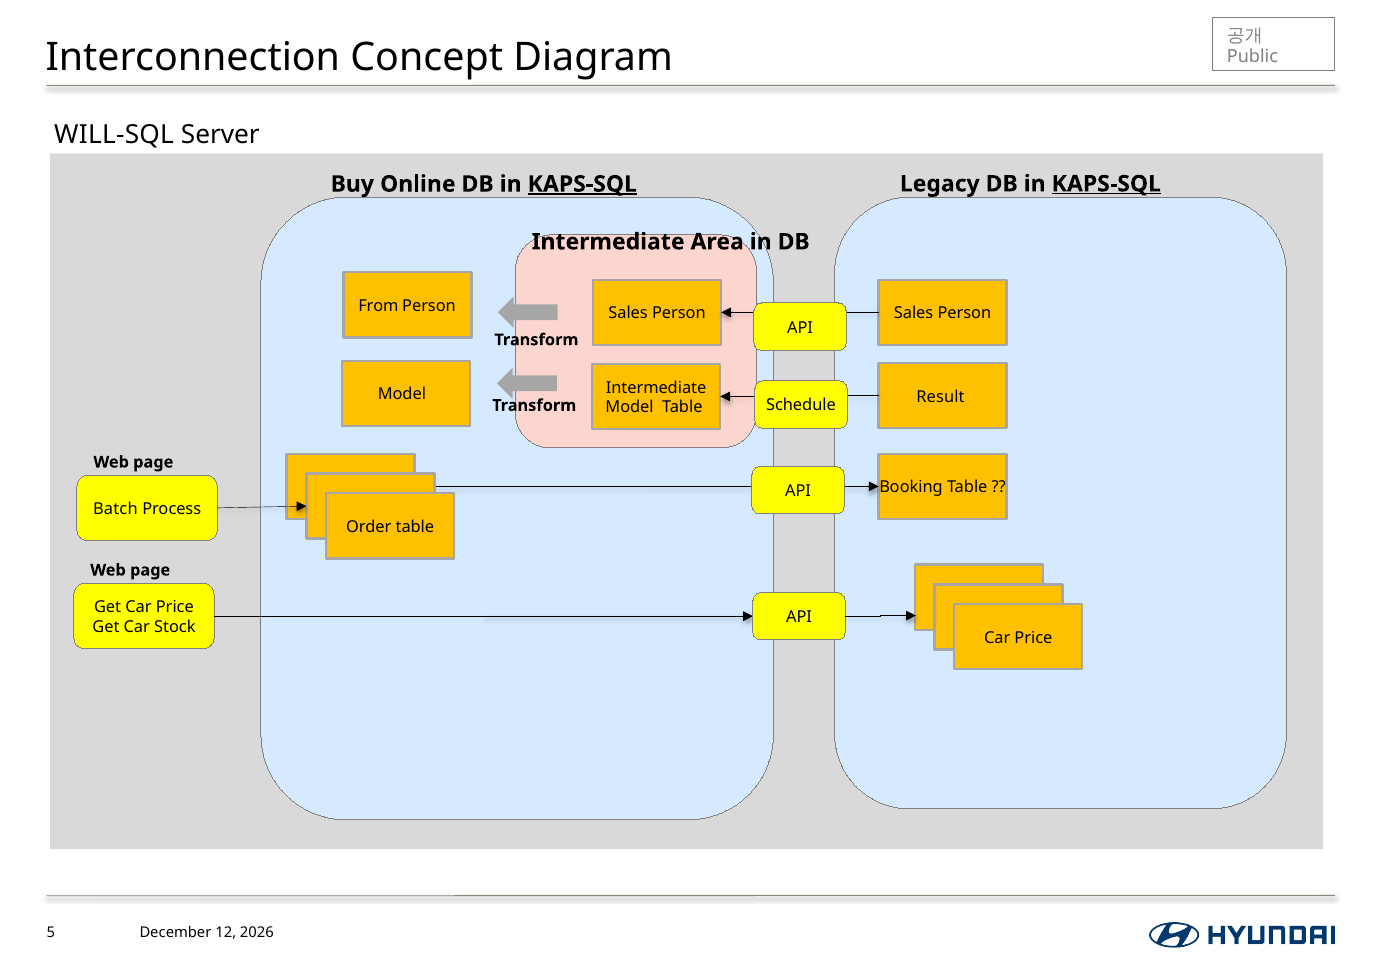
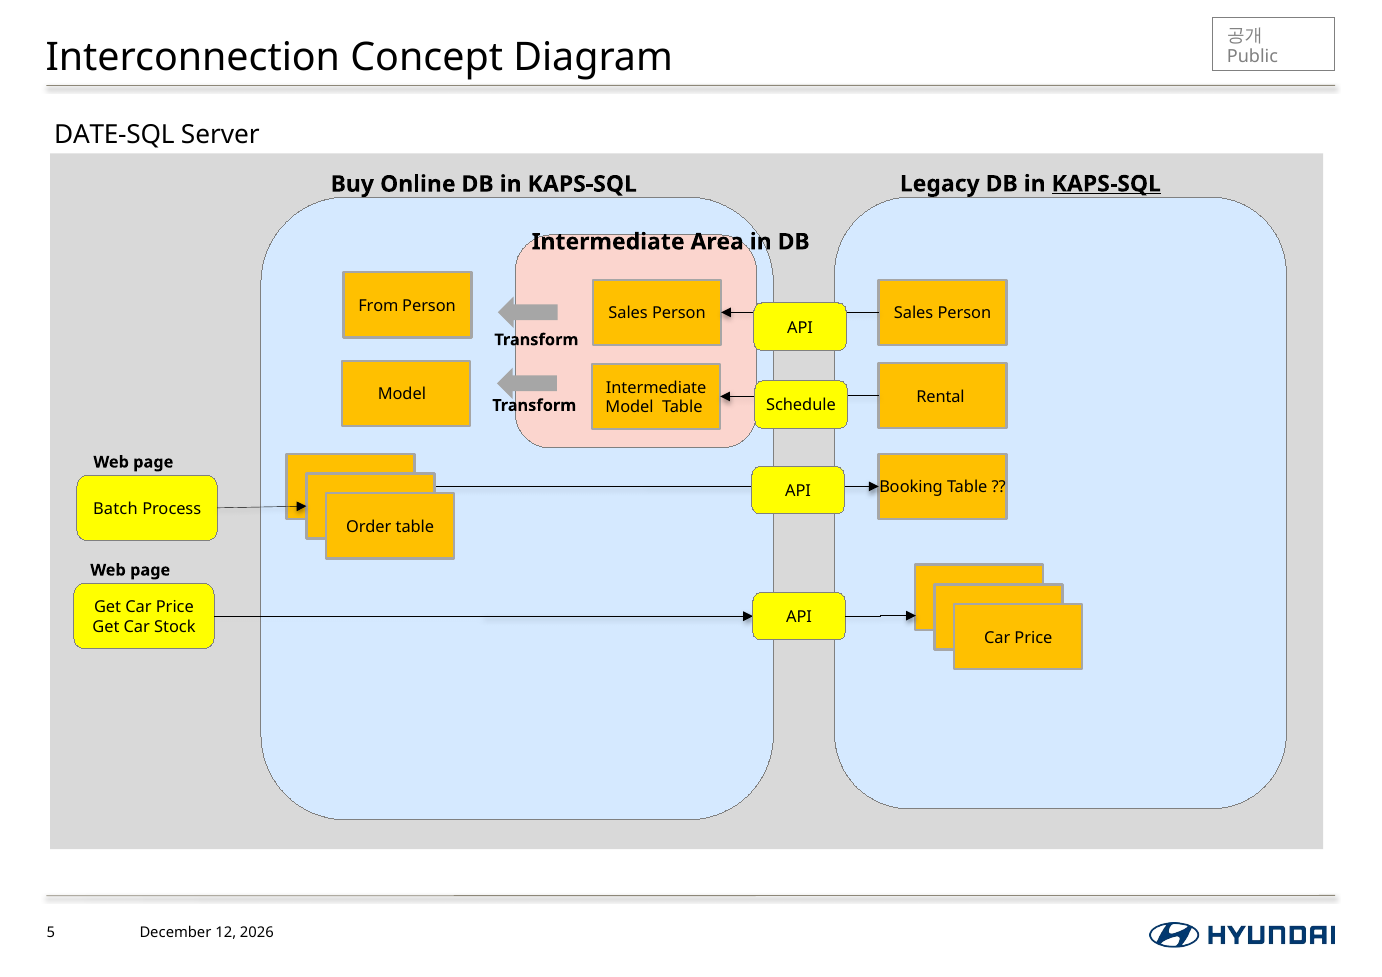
WILL-SQL: WILL-SQL -> DATE-SQL
KAPS-SQL at (582, 184) underline: present -> none
Result: Result -> Rental
